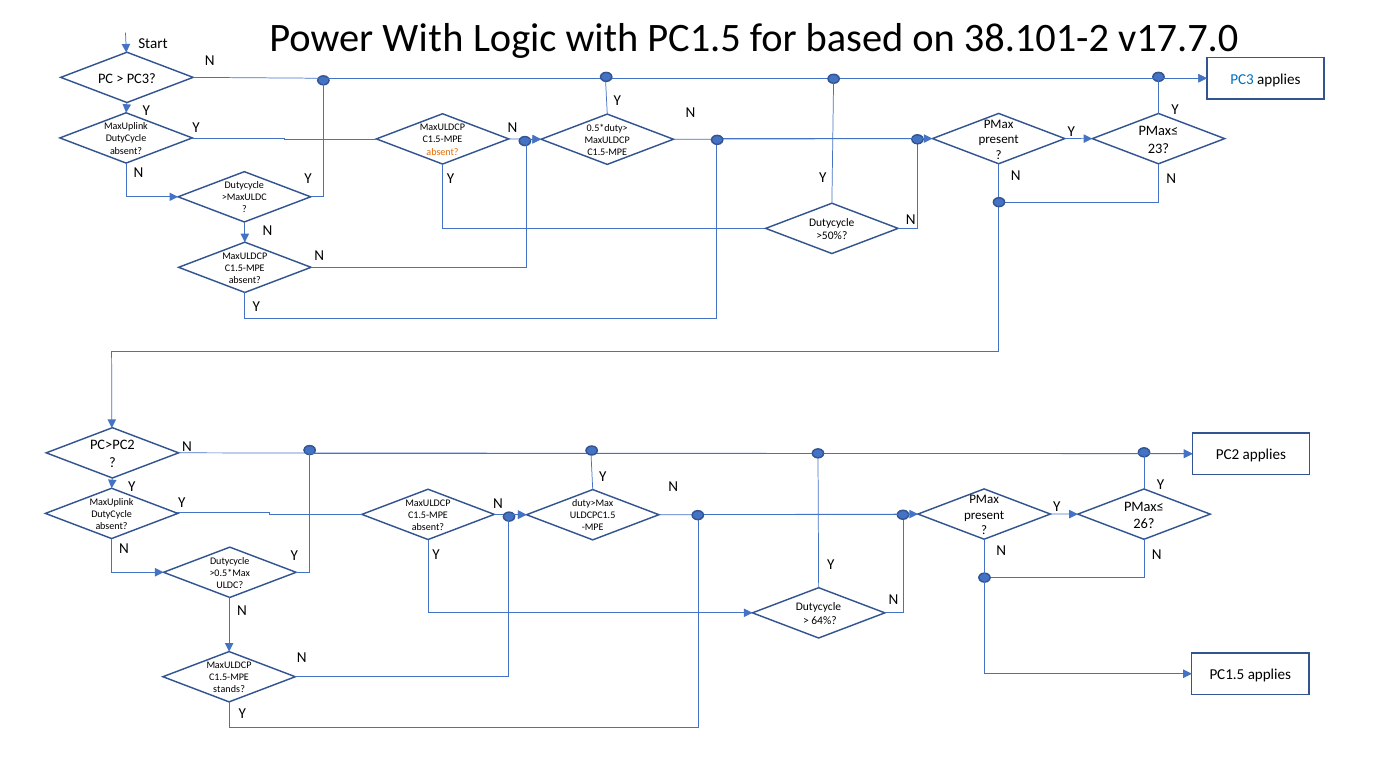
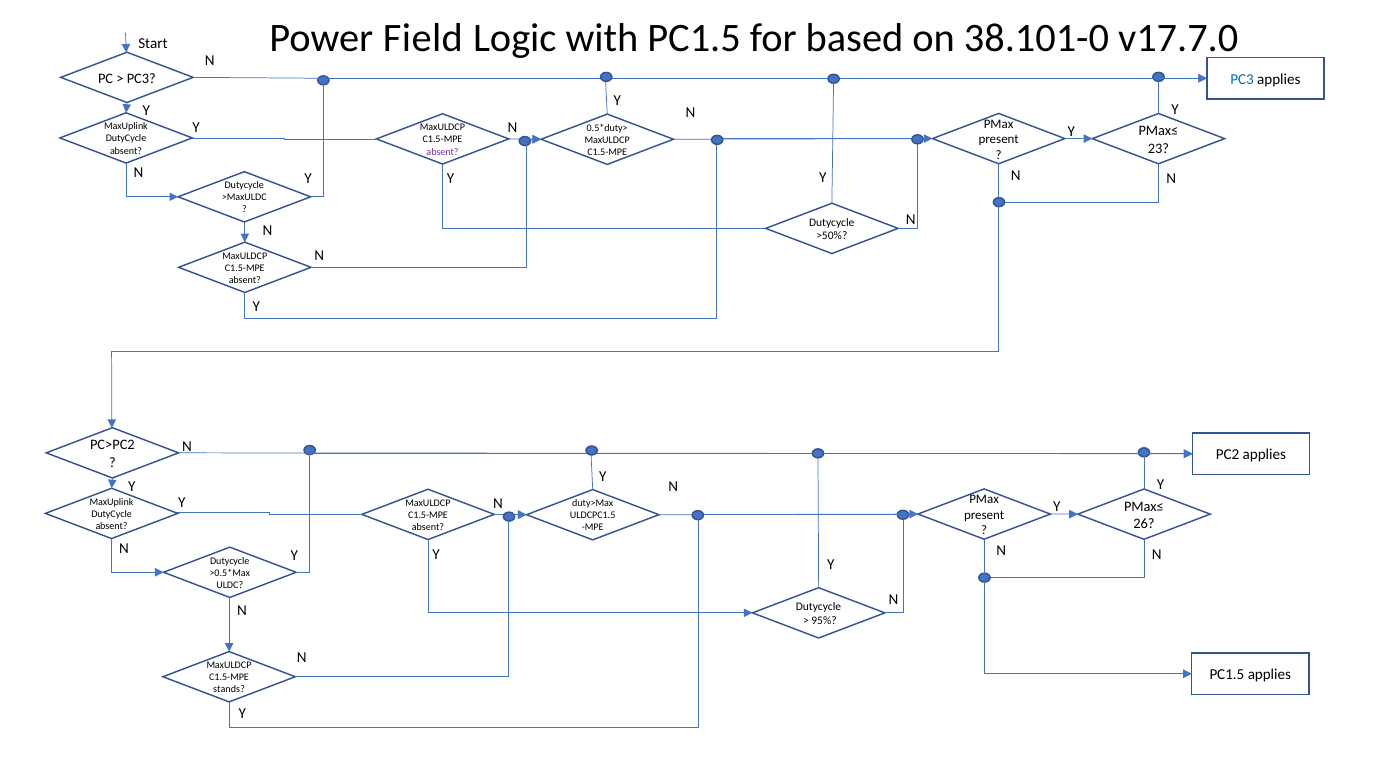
Power With: With -> Field
38.101-2: 38.101-2 -> 38.101-0
absent at (443, 152) colour: orange -> purple
64%: 64% -> 95%
